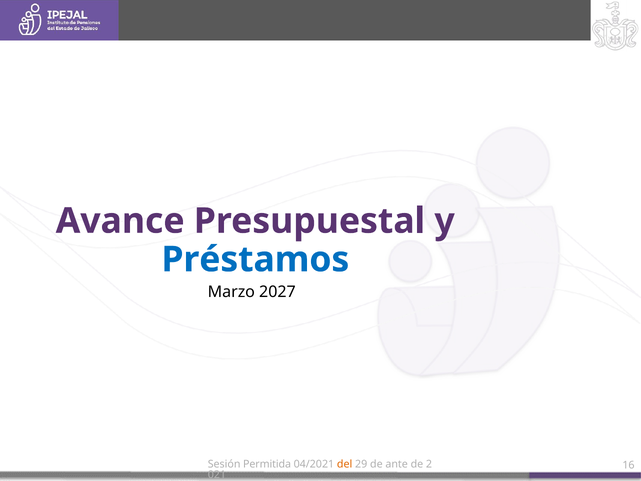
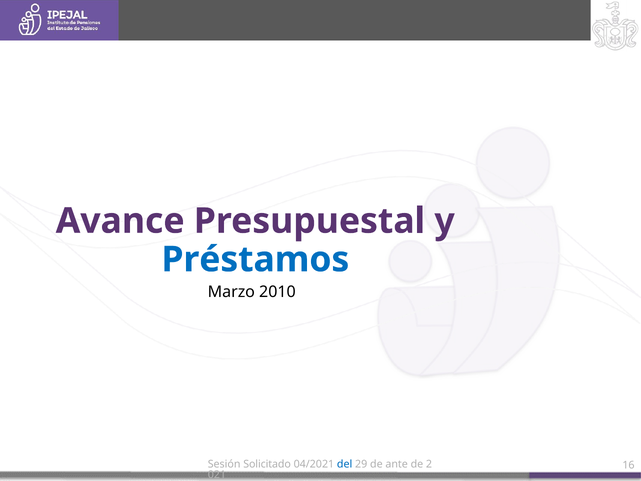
2027: 2027 -> 2010
Permitida: Permitida -> Solicitado
del colour: orange -> blue
